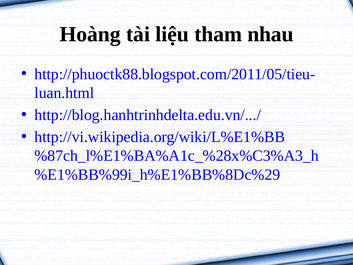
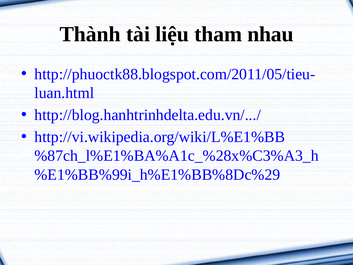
Hoàng: Hoàng -> Thành
